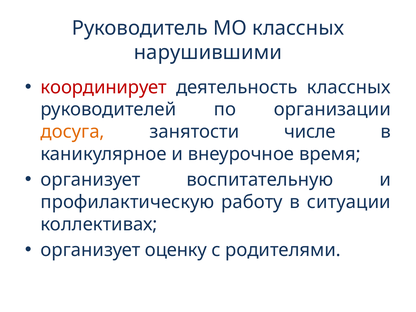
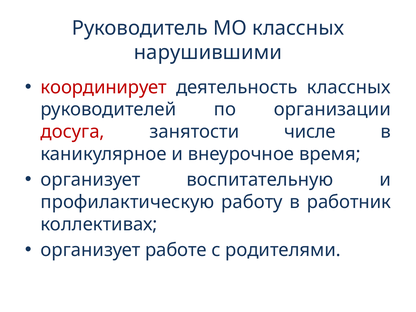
досуга colour: orange -> red
ситуации: ситуации -> работник
оценку: оценку -> работе
